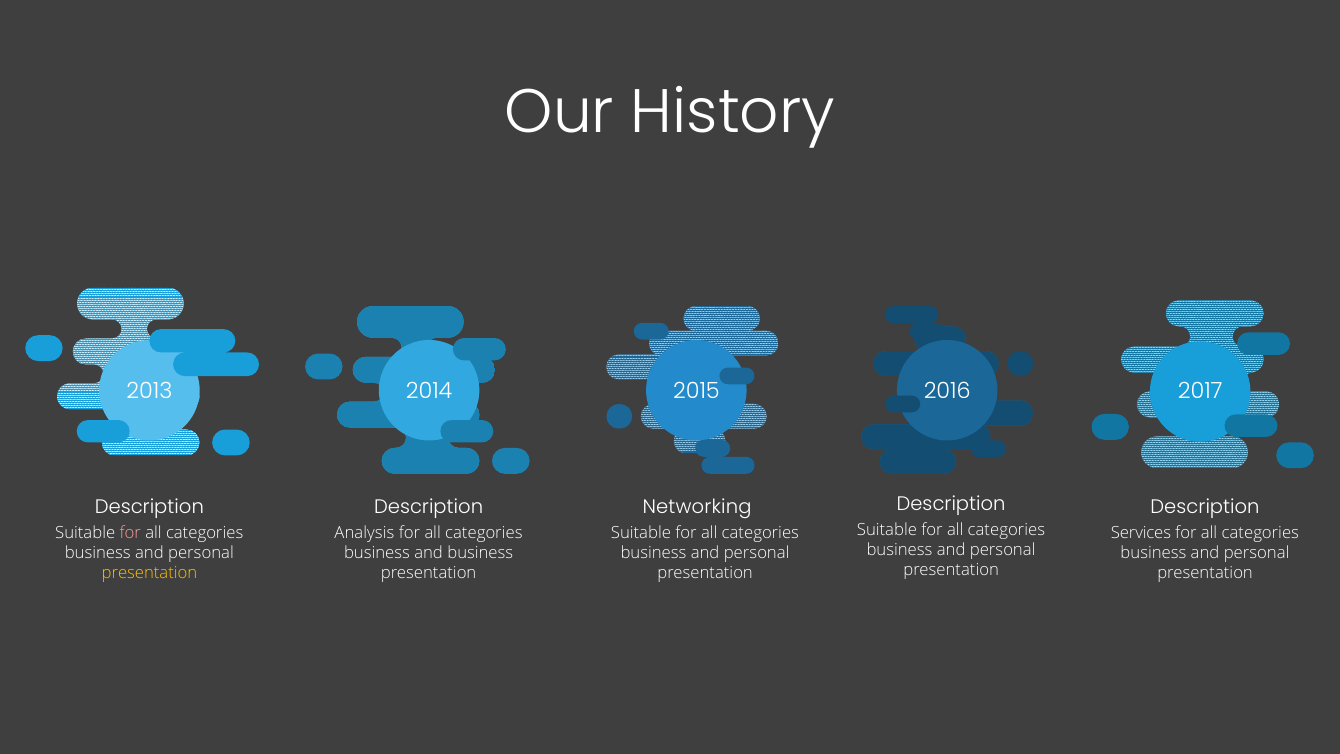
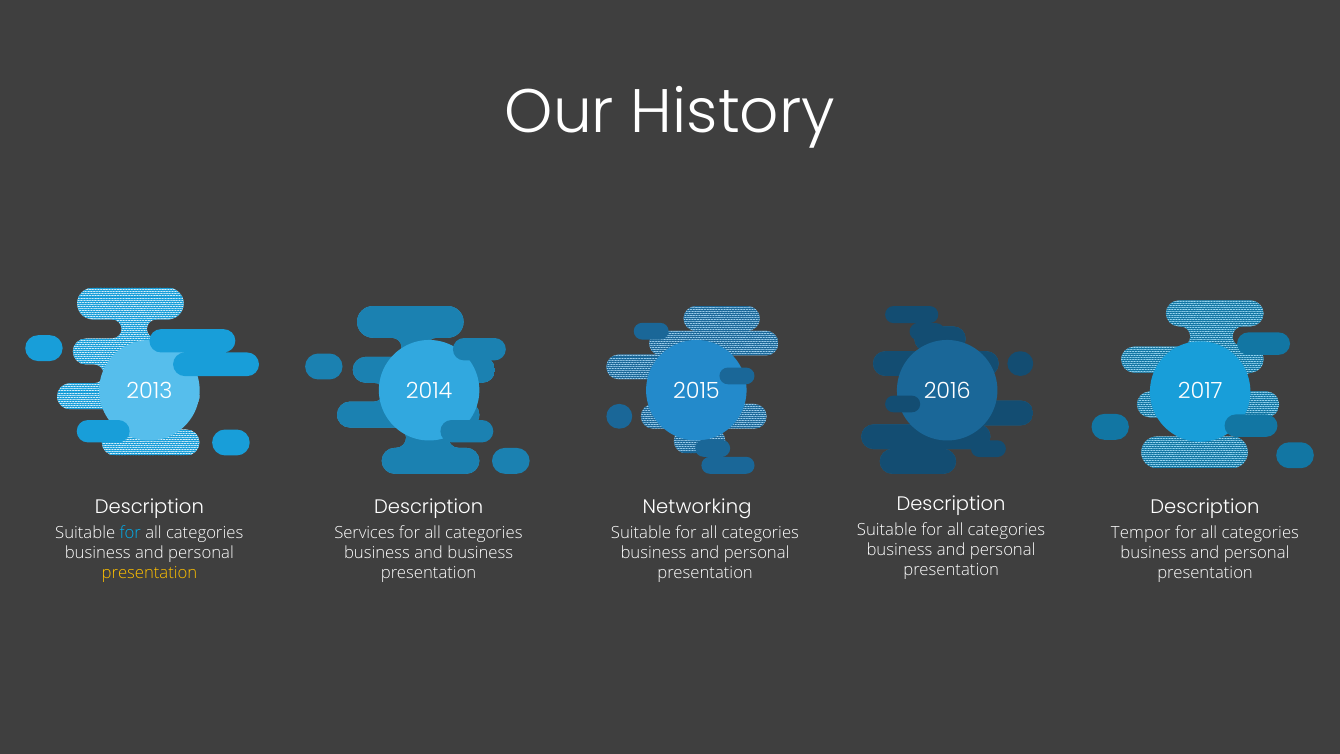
for at (130, 533) colour: pink -> light blue
Analysis: Analysis -> Services
Services: Services -> Tempor
